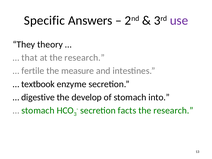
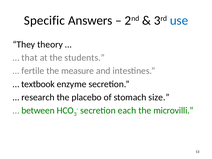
use colour: purple -> blue
at the research: research -> students
digestive: digestive -> research
develop: develop -> placebo
into: into -> size
stomach at (38, 111): stomach -> between
facts: facts -> each
research at (173, 111): research -> microvilli
